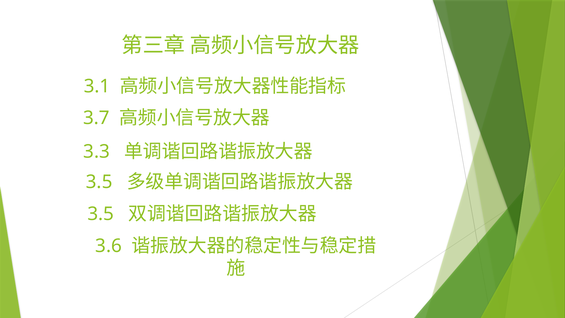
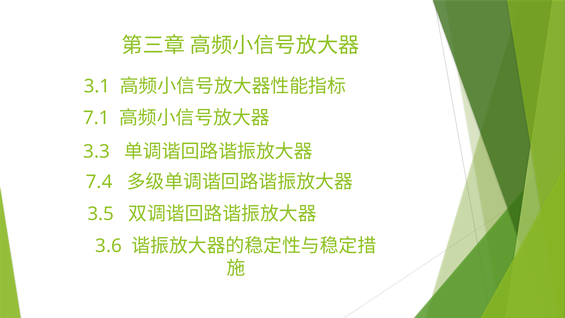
3.7: 3.7 -> 7.1
3.5 at (99, 182): 3.5 -> 7.4
